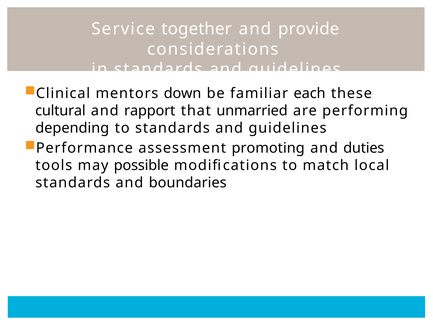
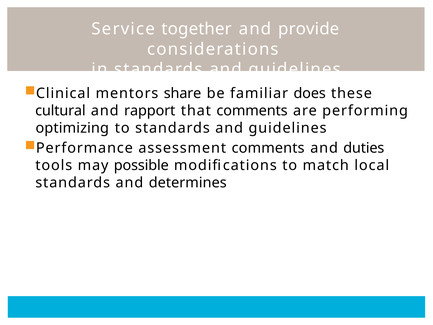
down: down -> share
each: each -> does
that unmarried: unmarried -> comments
depending: depending -> optimizing
assessment promoting: promoting -> comments
boundaries: boundaries -> determines
